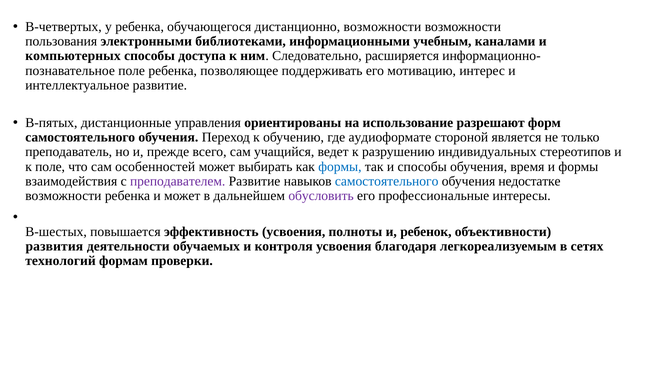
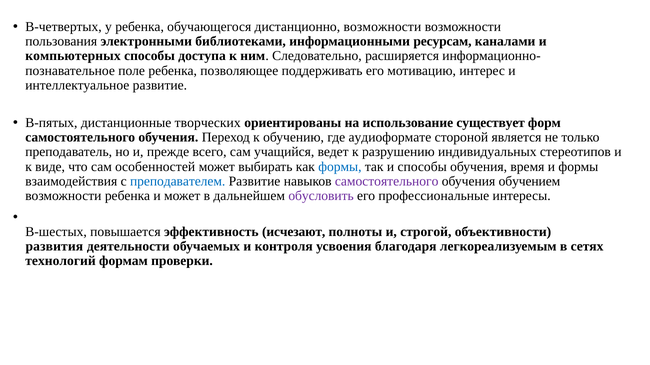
учебным: учебным -> ресурсам
управления: управления -> творческих
разрешают: разрешают -> существует
к поле: поле -> виде
преподавателем colour: purple -> blue
самостоятельного at (387, 181) colour: blue -> purple
недостатке: недостатке -> обучением
эффективность усвоения: усвоения -> исчезают
ребенок: ребенок -> строгой
